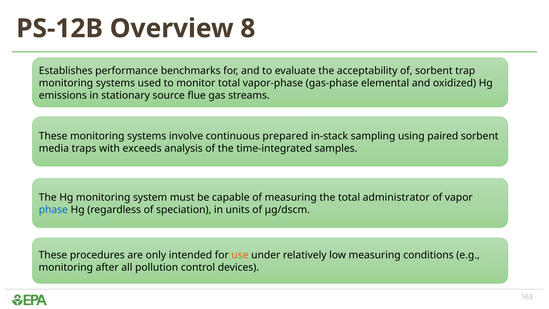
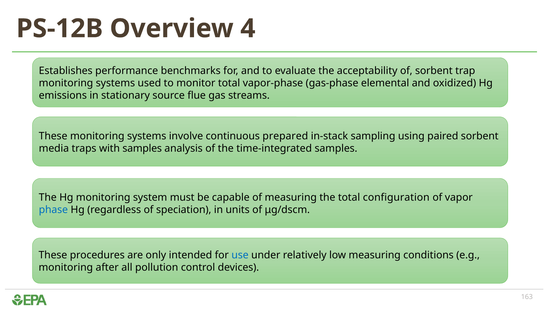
8: 8 -> 4
with exceeds: exceeds -> samples
administrator: administrator -> configuration
use colour: orange -> blue
